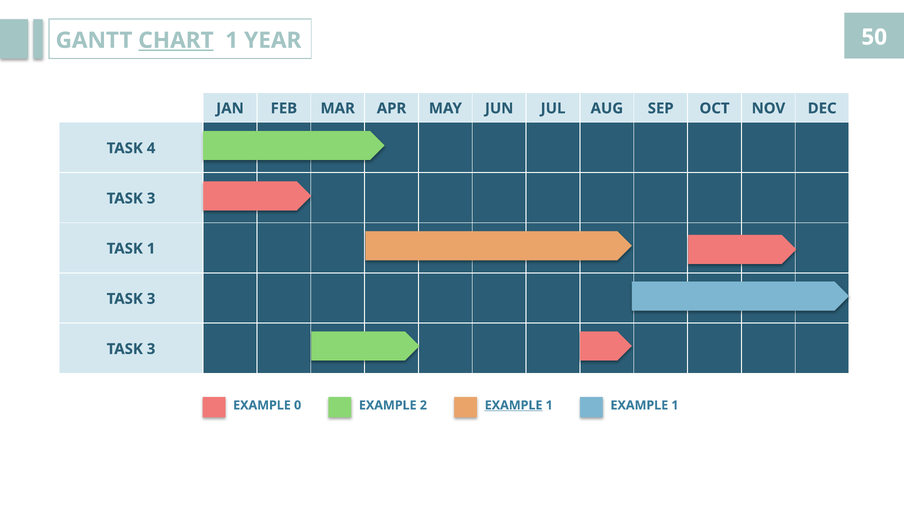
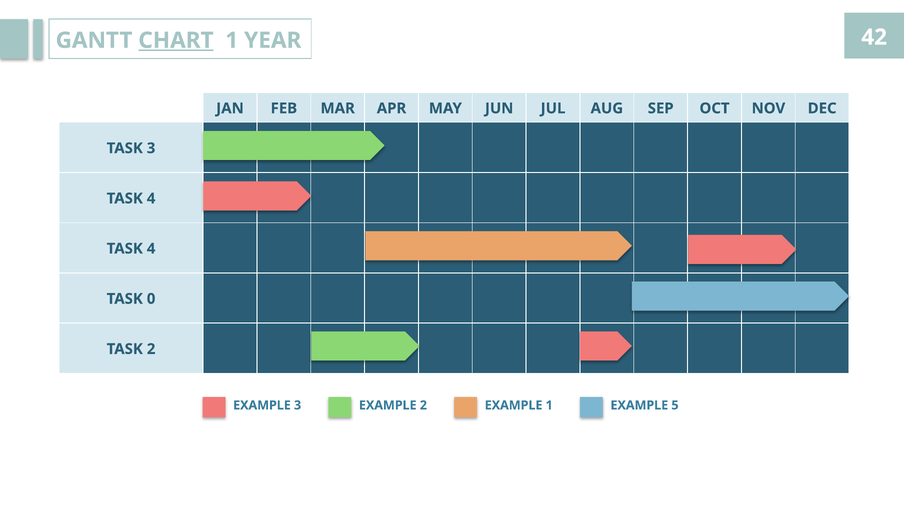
50: 50 -> 42
TASK 4: 4 -> 3
3 at (151, 198): 3 -> 4
1 at (151, 248): 1 -> 4
3 at (151, 298): 3 -> 0
3 at (151, 349): 3 -> 2
EXAMPLE 0: 0 -> 3
EXAMPLE at (514, 405) underline: present -> none
1 EXAMPLE 1: 1 -> 5
